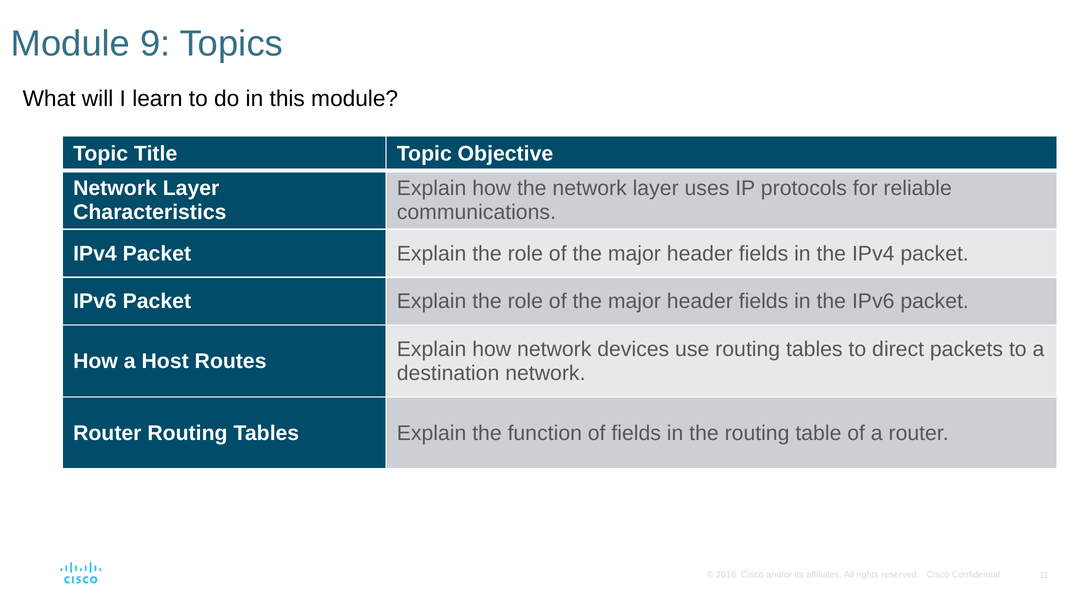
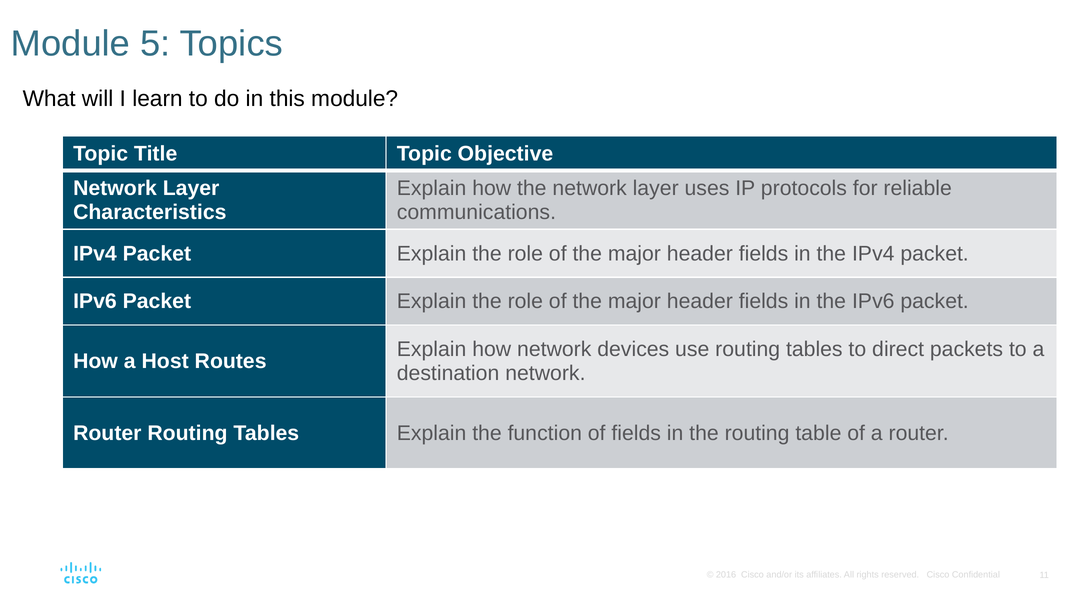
9: 9 -> 5
